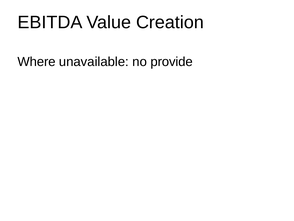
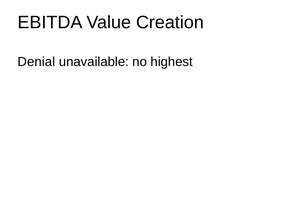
Where: Where -> Denial
provide: provide -> highest
